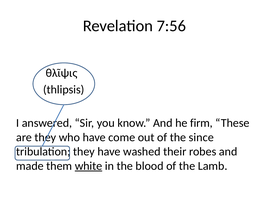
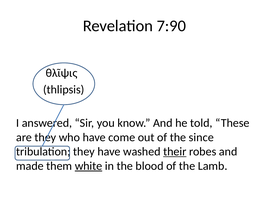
7:56: 7:56 -> 7:90
firm: firm -> told
their underline: none -> present
